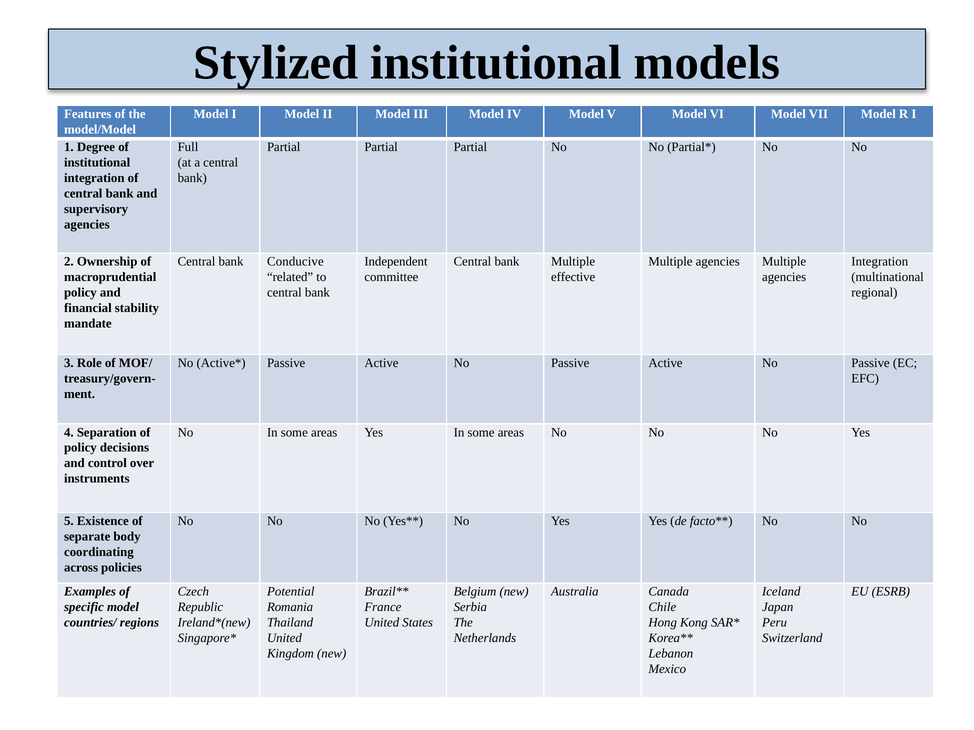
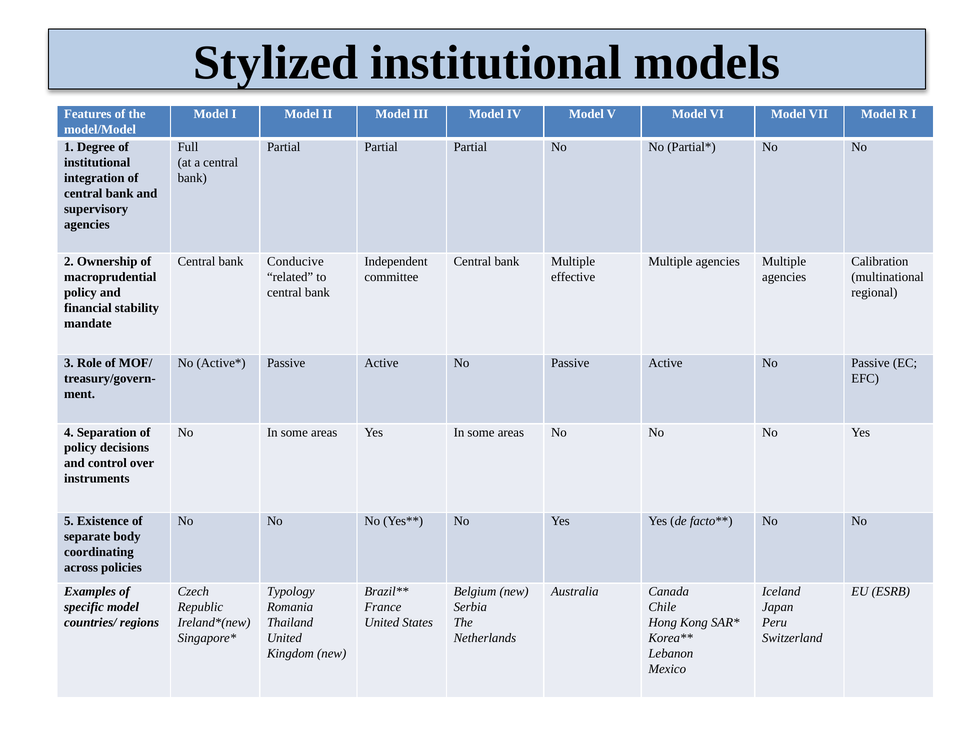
Integration at (880, 262): Integration -> Calibration
Potential: Potential -> Typology
